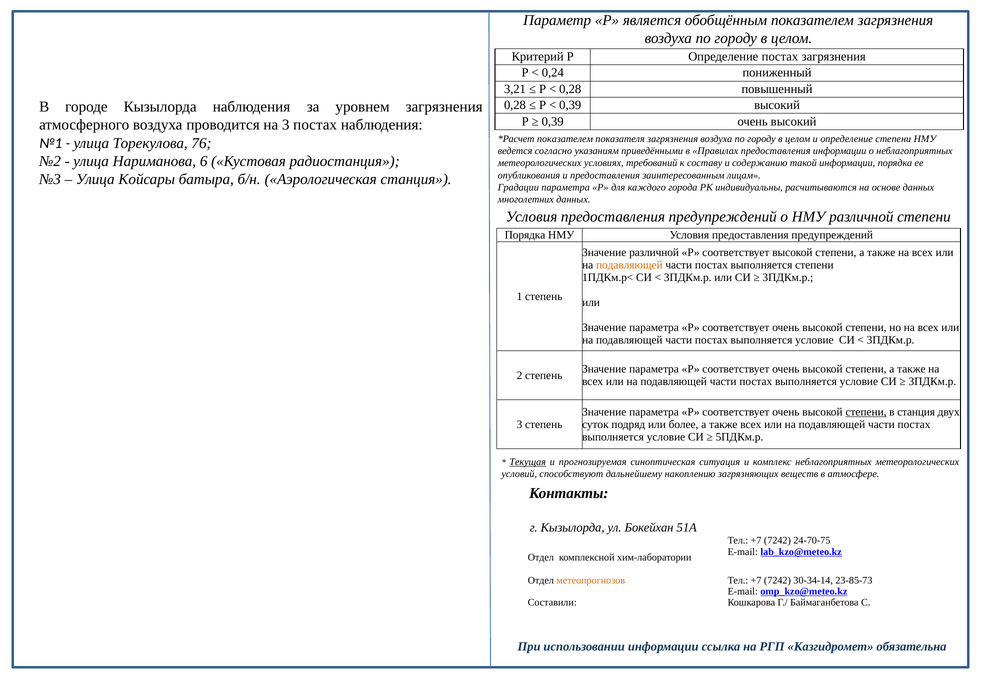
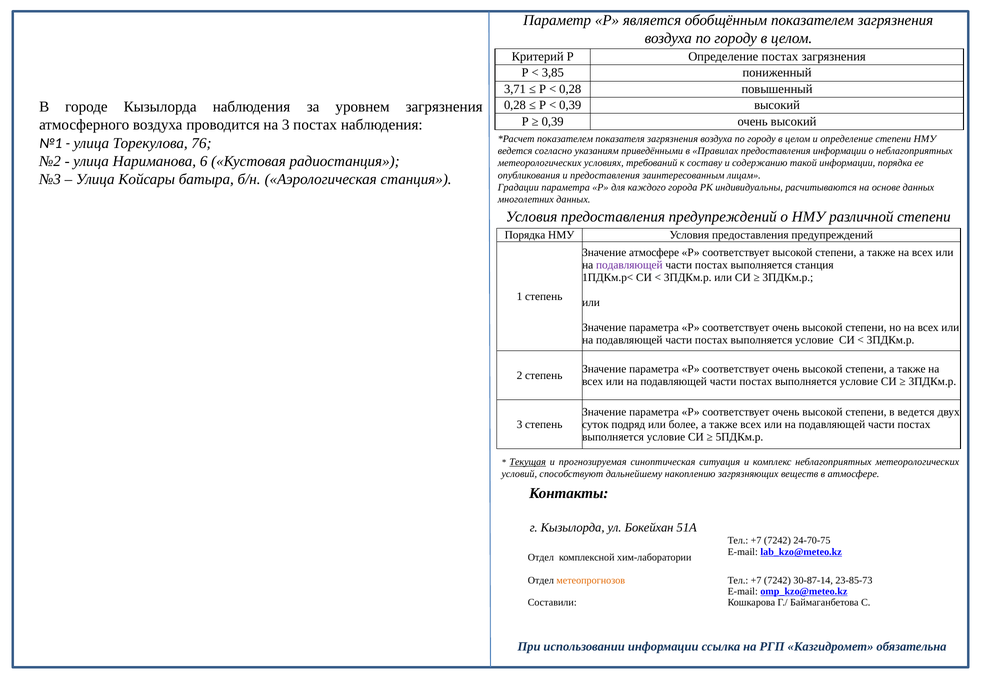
0,24: 0,24 -> 3,85
3,21: 3,21 -> 3,71
Значение различной: различной -> атмосфере
подавляющей at (629, 265) colour: orange -> purple
выполняется степени: степени -> станция
степени at (866, 412) underline: present -> none
в станция: станция -> ведется
30-34-14: 30-34-14 -> 30-87-14
